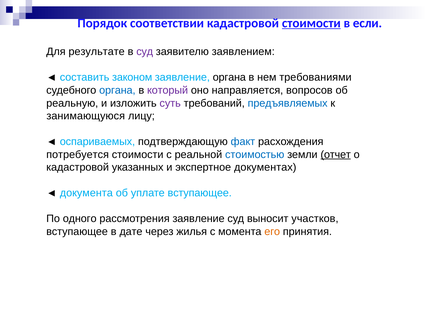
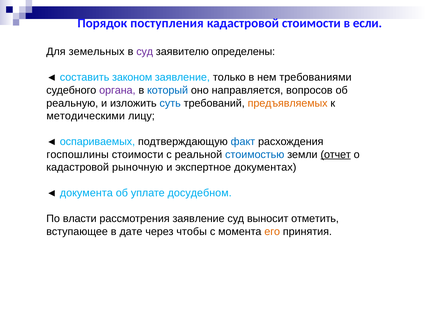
соответствии: соответствии -> поступления
стоимости at (311, 23) underline: present -> none
результате: результате -> земельных
заявлением: заявлением -> определены
заявление органа: органа -> только
органа at (117, 90) colour: blue -> purple
который colour: purple -> blue
суть colour: purple -> blue
предъявляемых colour: blue -> orange
занимающуюся: занимающуюся -> методическими
потребуется: потребуется -> госпошлины
указанных: указанных -> рыночную
уплате вступающее: вступающее -> досудебном
одного: одного -> власти
участков: участков -> отметить
жилья: жилья -> чтобы
